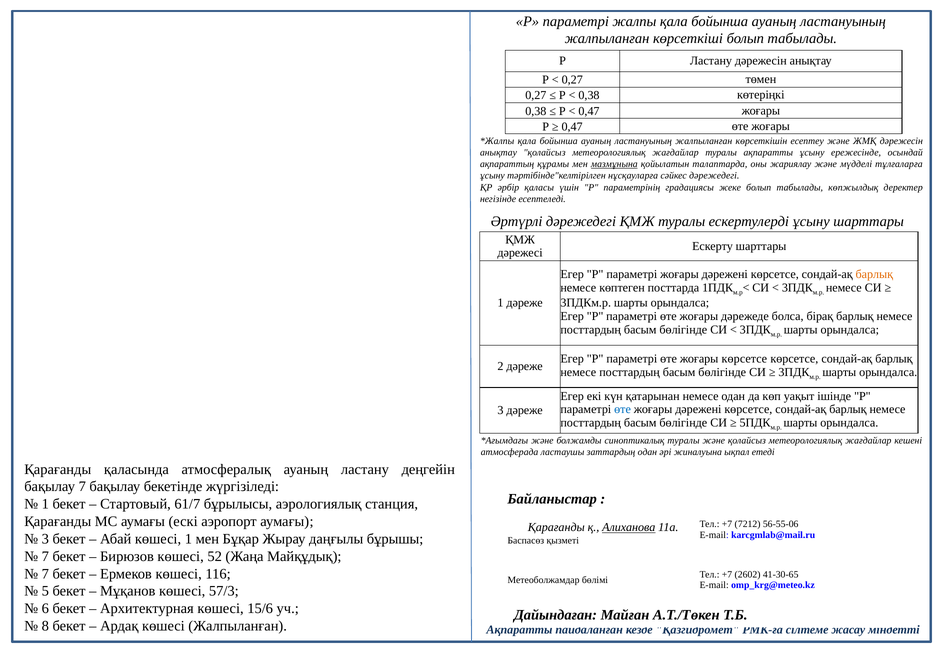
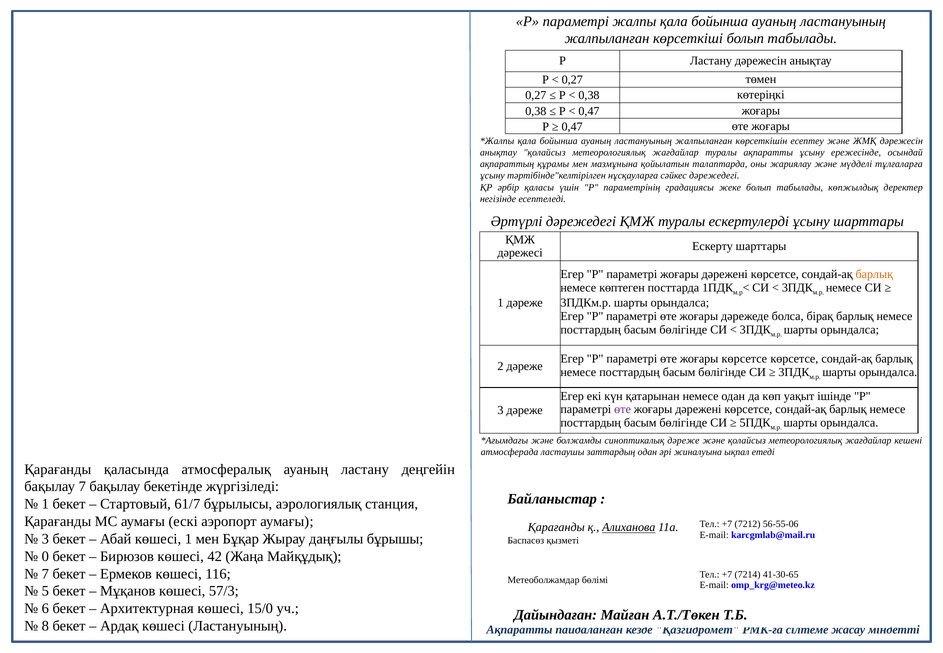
мазмұнына underline: present -> none
өте at (623, 409) colour: blue -> purple
синоптикалық туралы: туралы -> дәреже
7 at (45, 556): 7 -> 0
52: 52 -> 42
2602: 2602 -> 7214
15/6: 15/6 -> 15/0
көшесі Жалпыланған: Жалпыланған -> Ластануының
